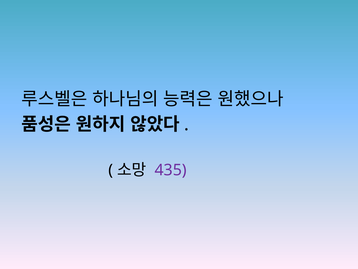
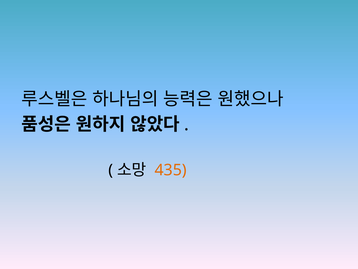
435 colour: purple -> orange
